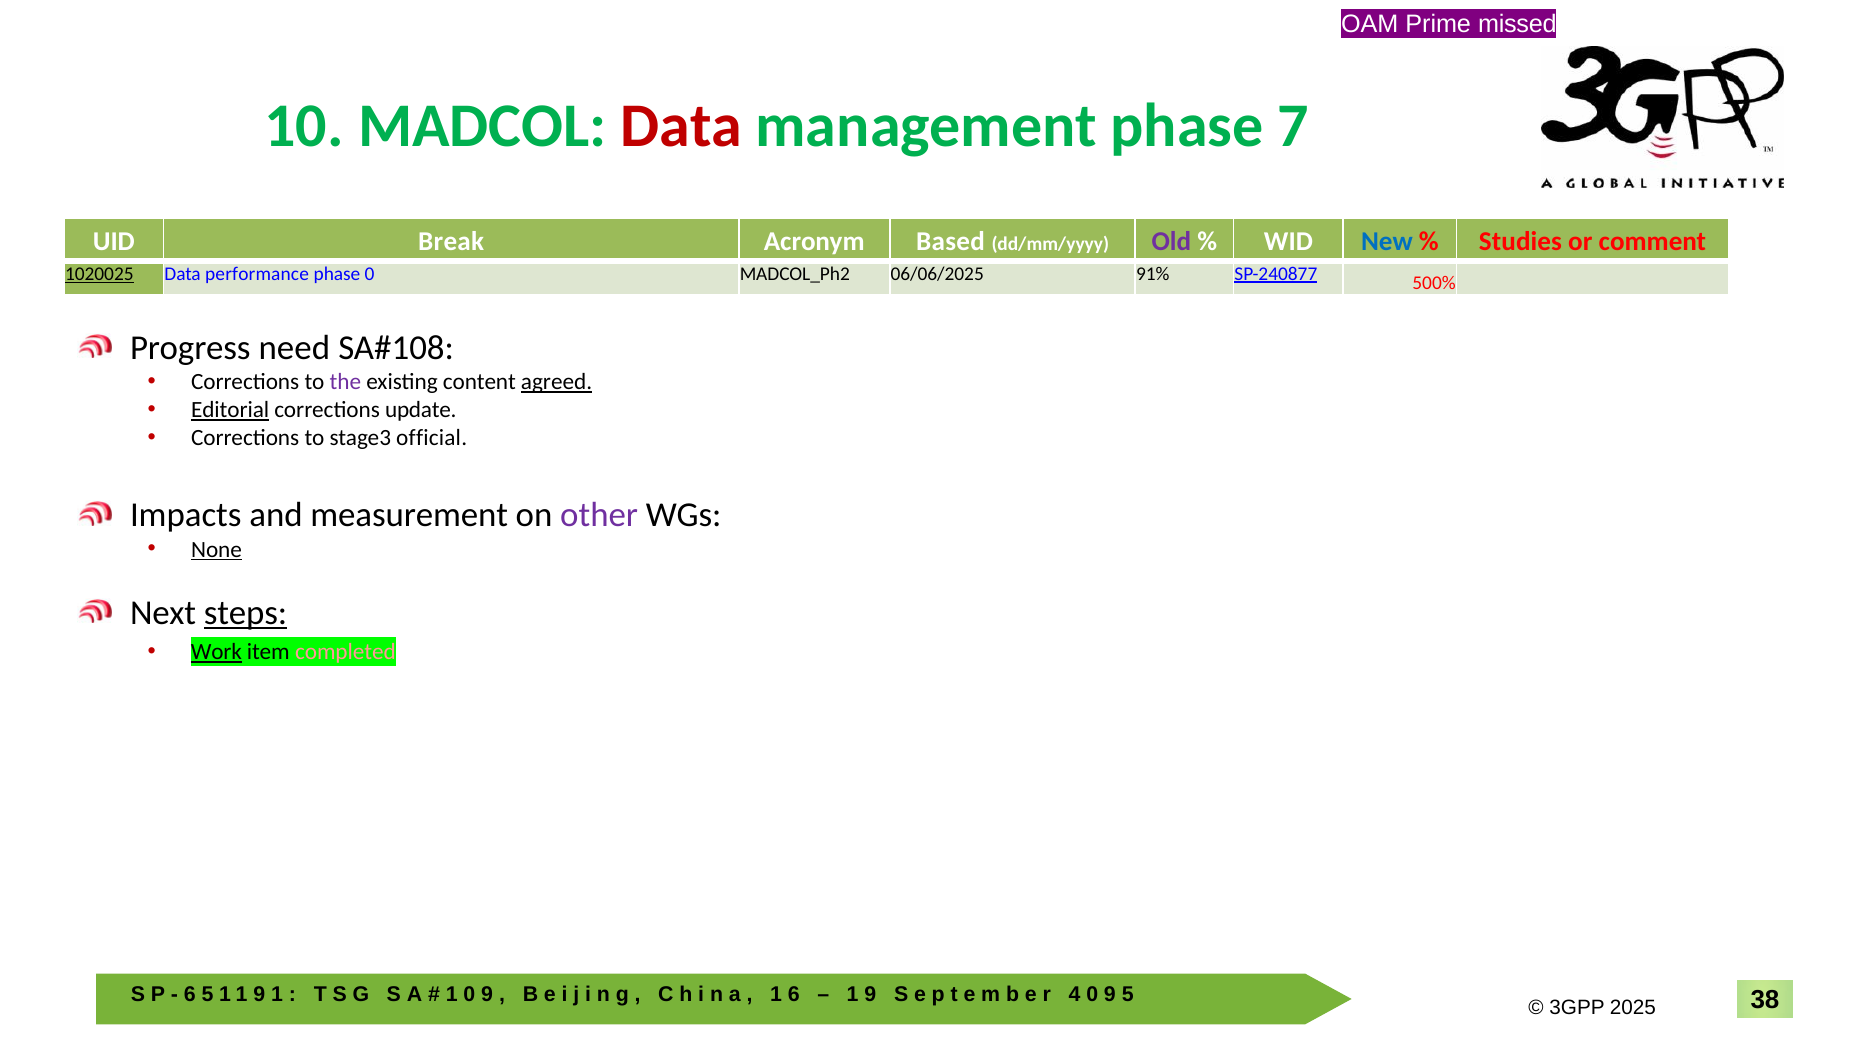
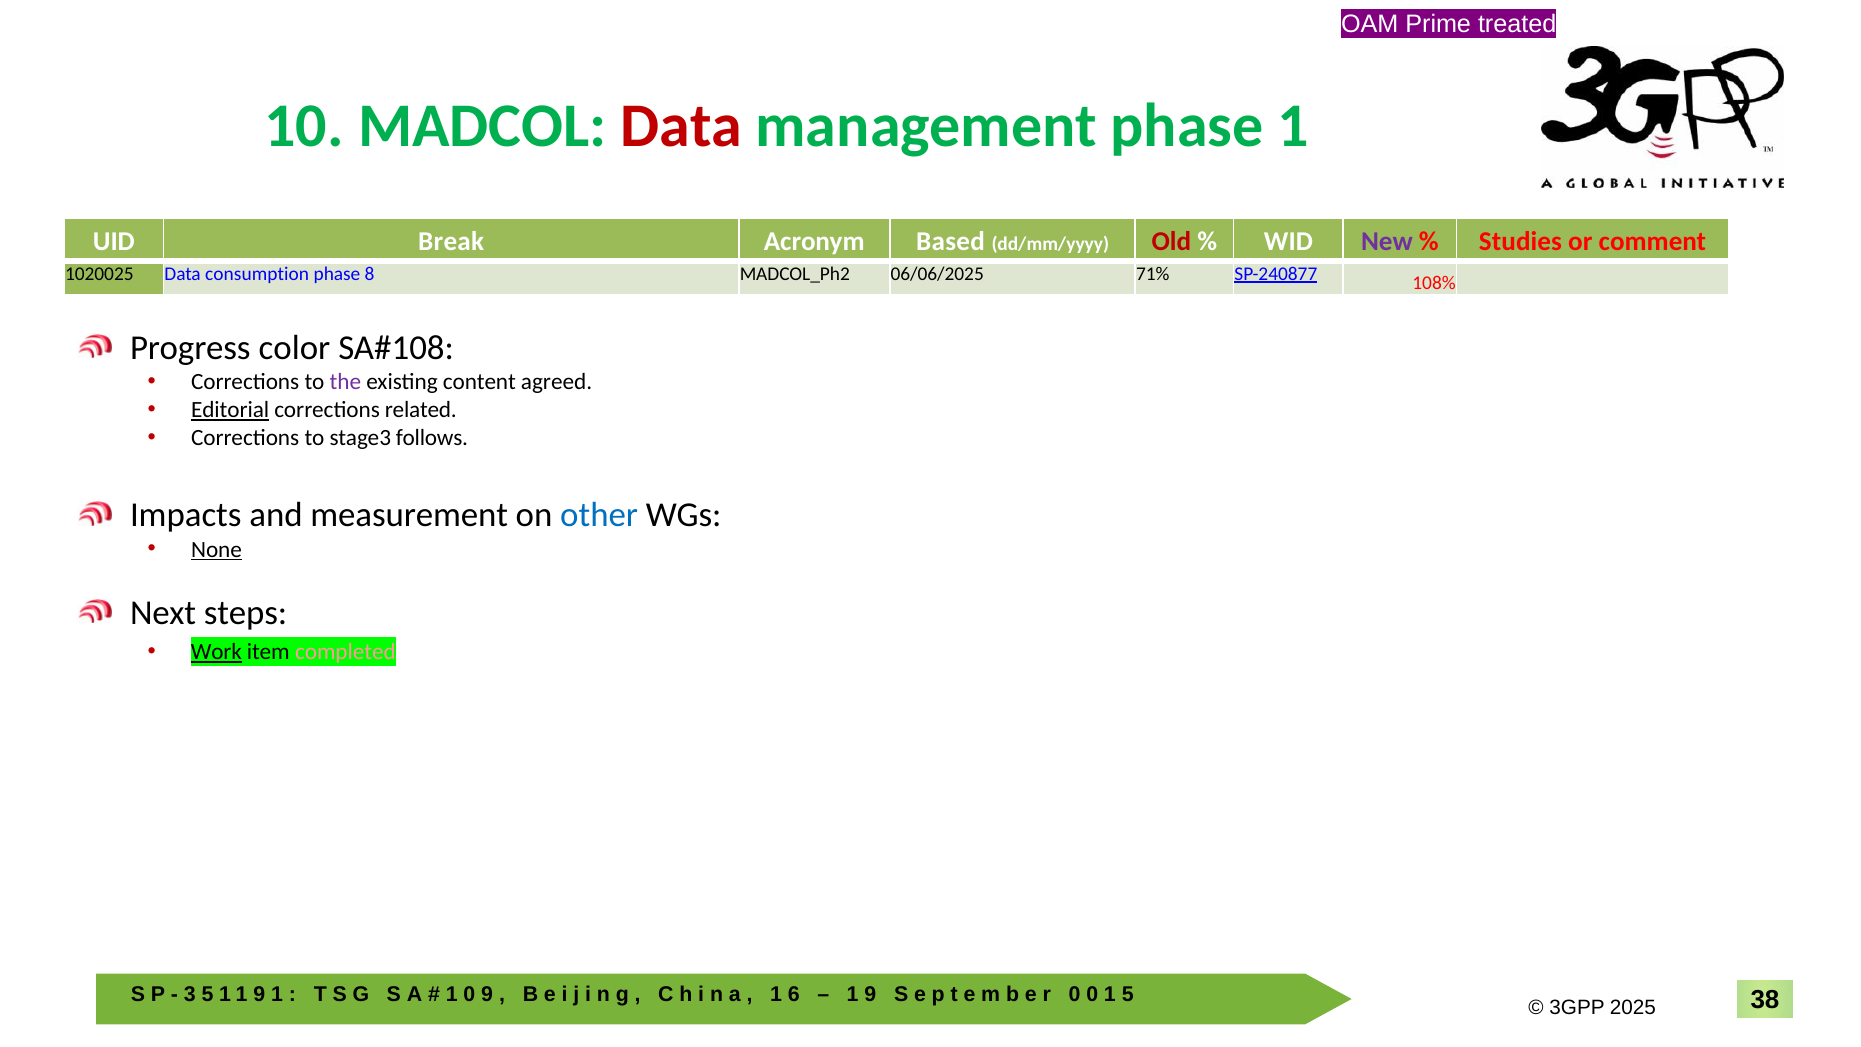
missed: missed -> treated
phase 7: 7 -> 1
Old colour: purple -> red
New colour: blue -> purple
1020025 underline: present -> none
performance: performance -> consumption
phase 0: 0 -> 8
91%: 91% -> 71%
500%: 500% -> 108%
need: need -> color
agreed underline: present -> none
update: update -> related
official: official -> follows
other colour: purple -> blue
steps underline: present -> none
6 at (190, 994): 6 -> 3
4 at (1075, 994): 4 -> 0
9 at (1110, 994): 9 -> 1
